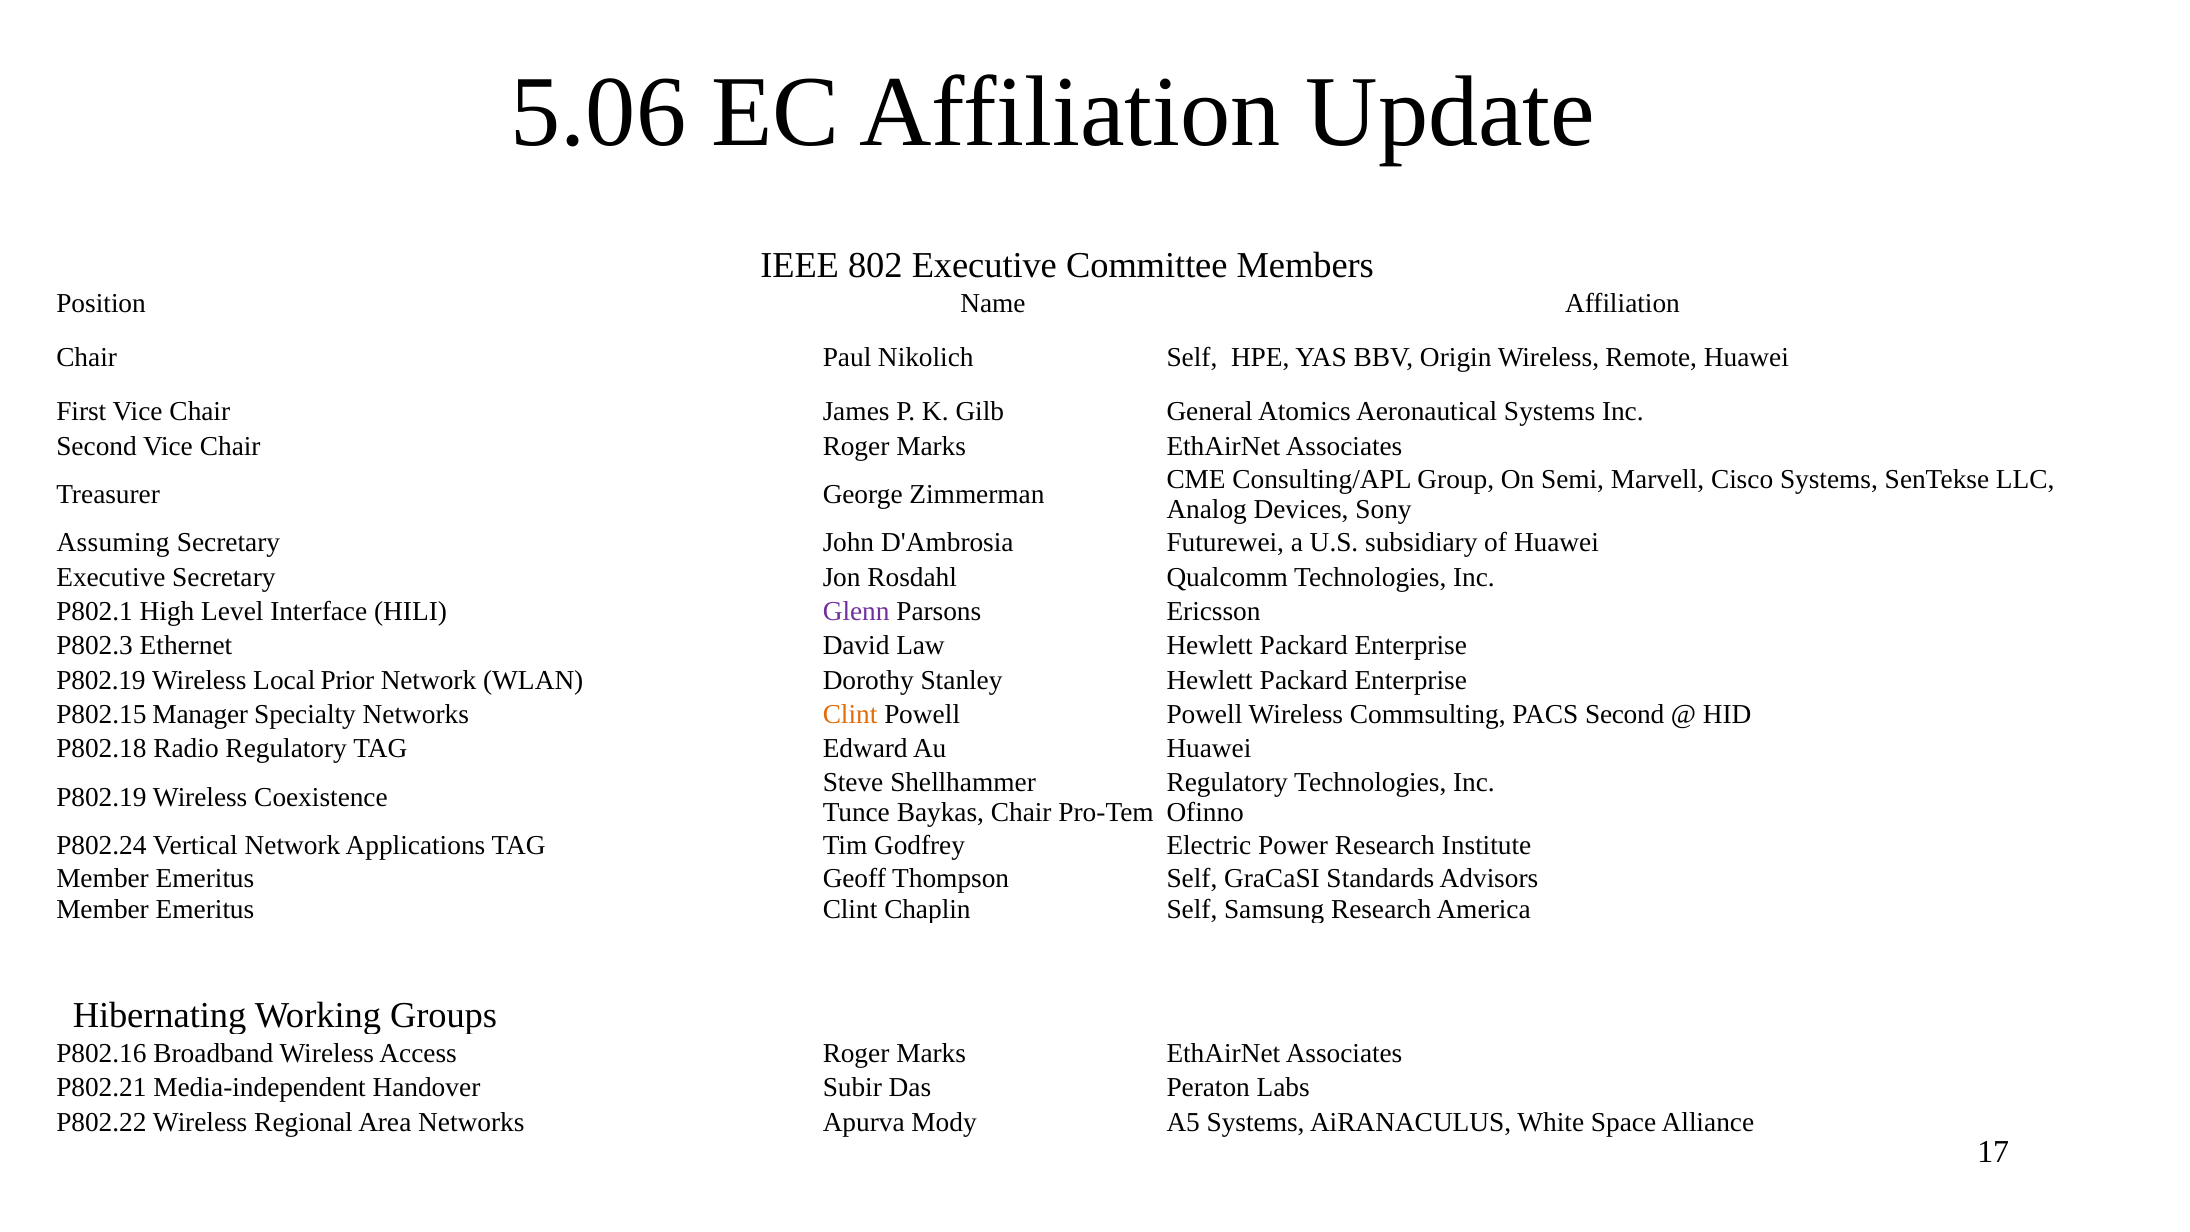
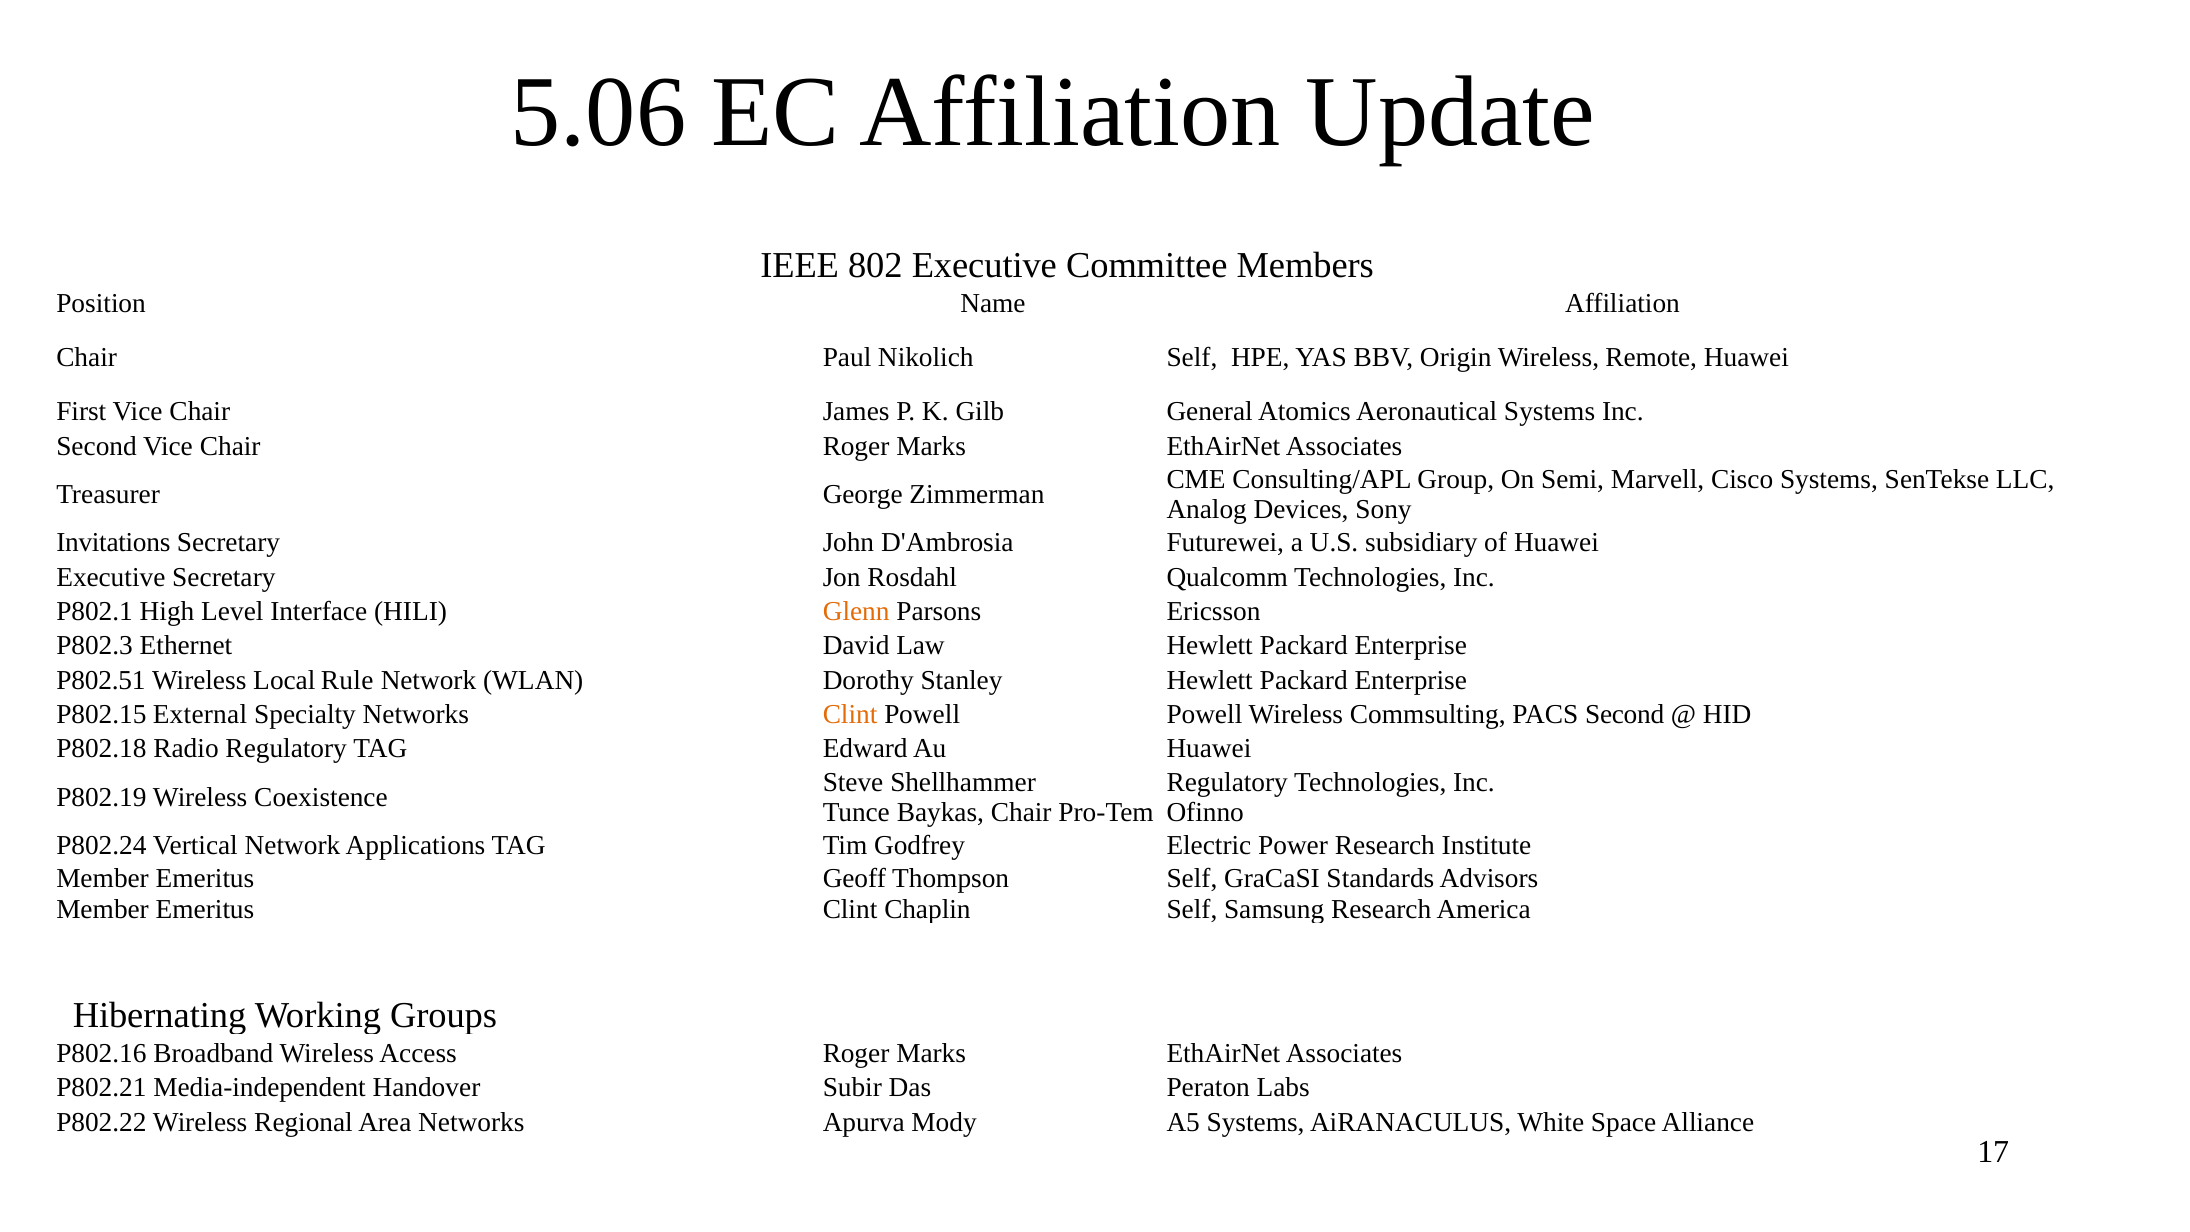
Assuming: Assuming -> Invitations
Glenn colour: purple -> orange
P802.19 at (101, 680): P802.19 -> P802.51
Prior: Prior -> Rule
Manager: Manager -> External
